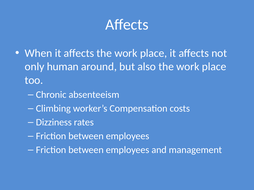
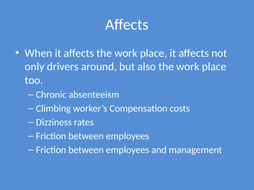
human: human -> drivers
